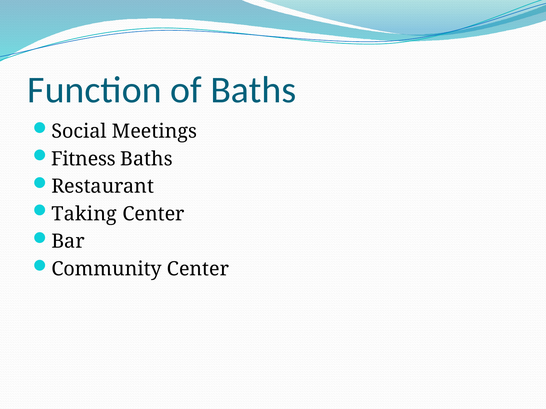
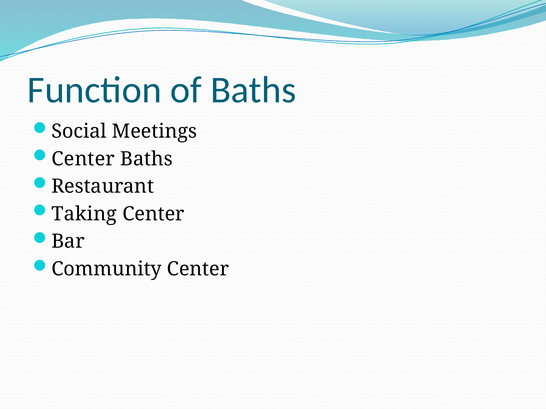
Fitness at (83, 159): Fitness -> Center
